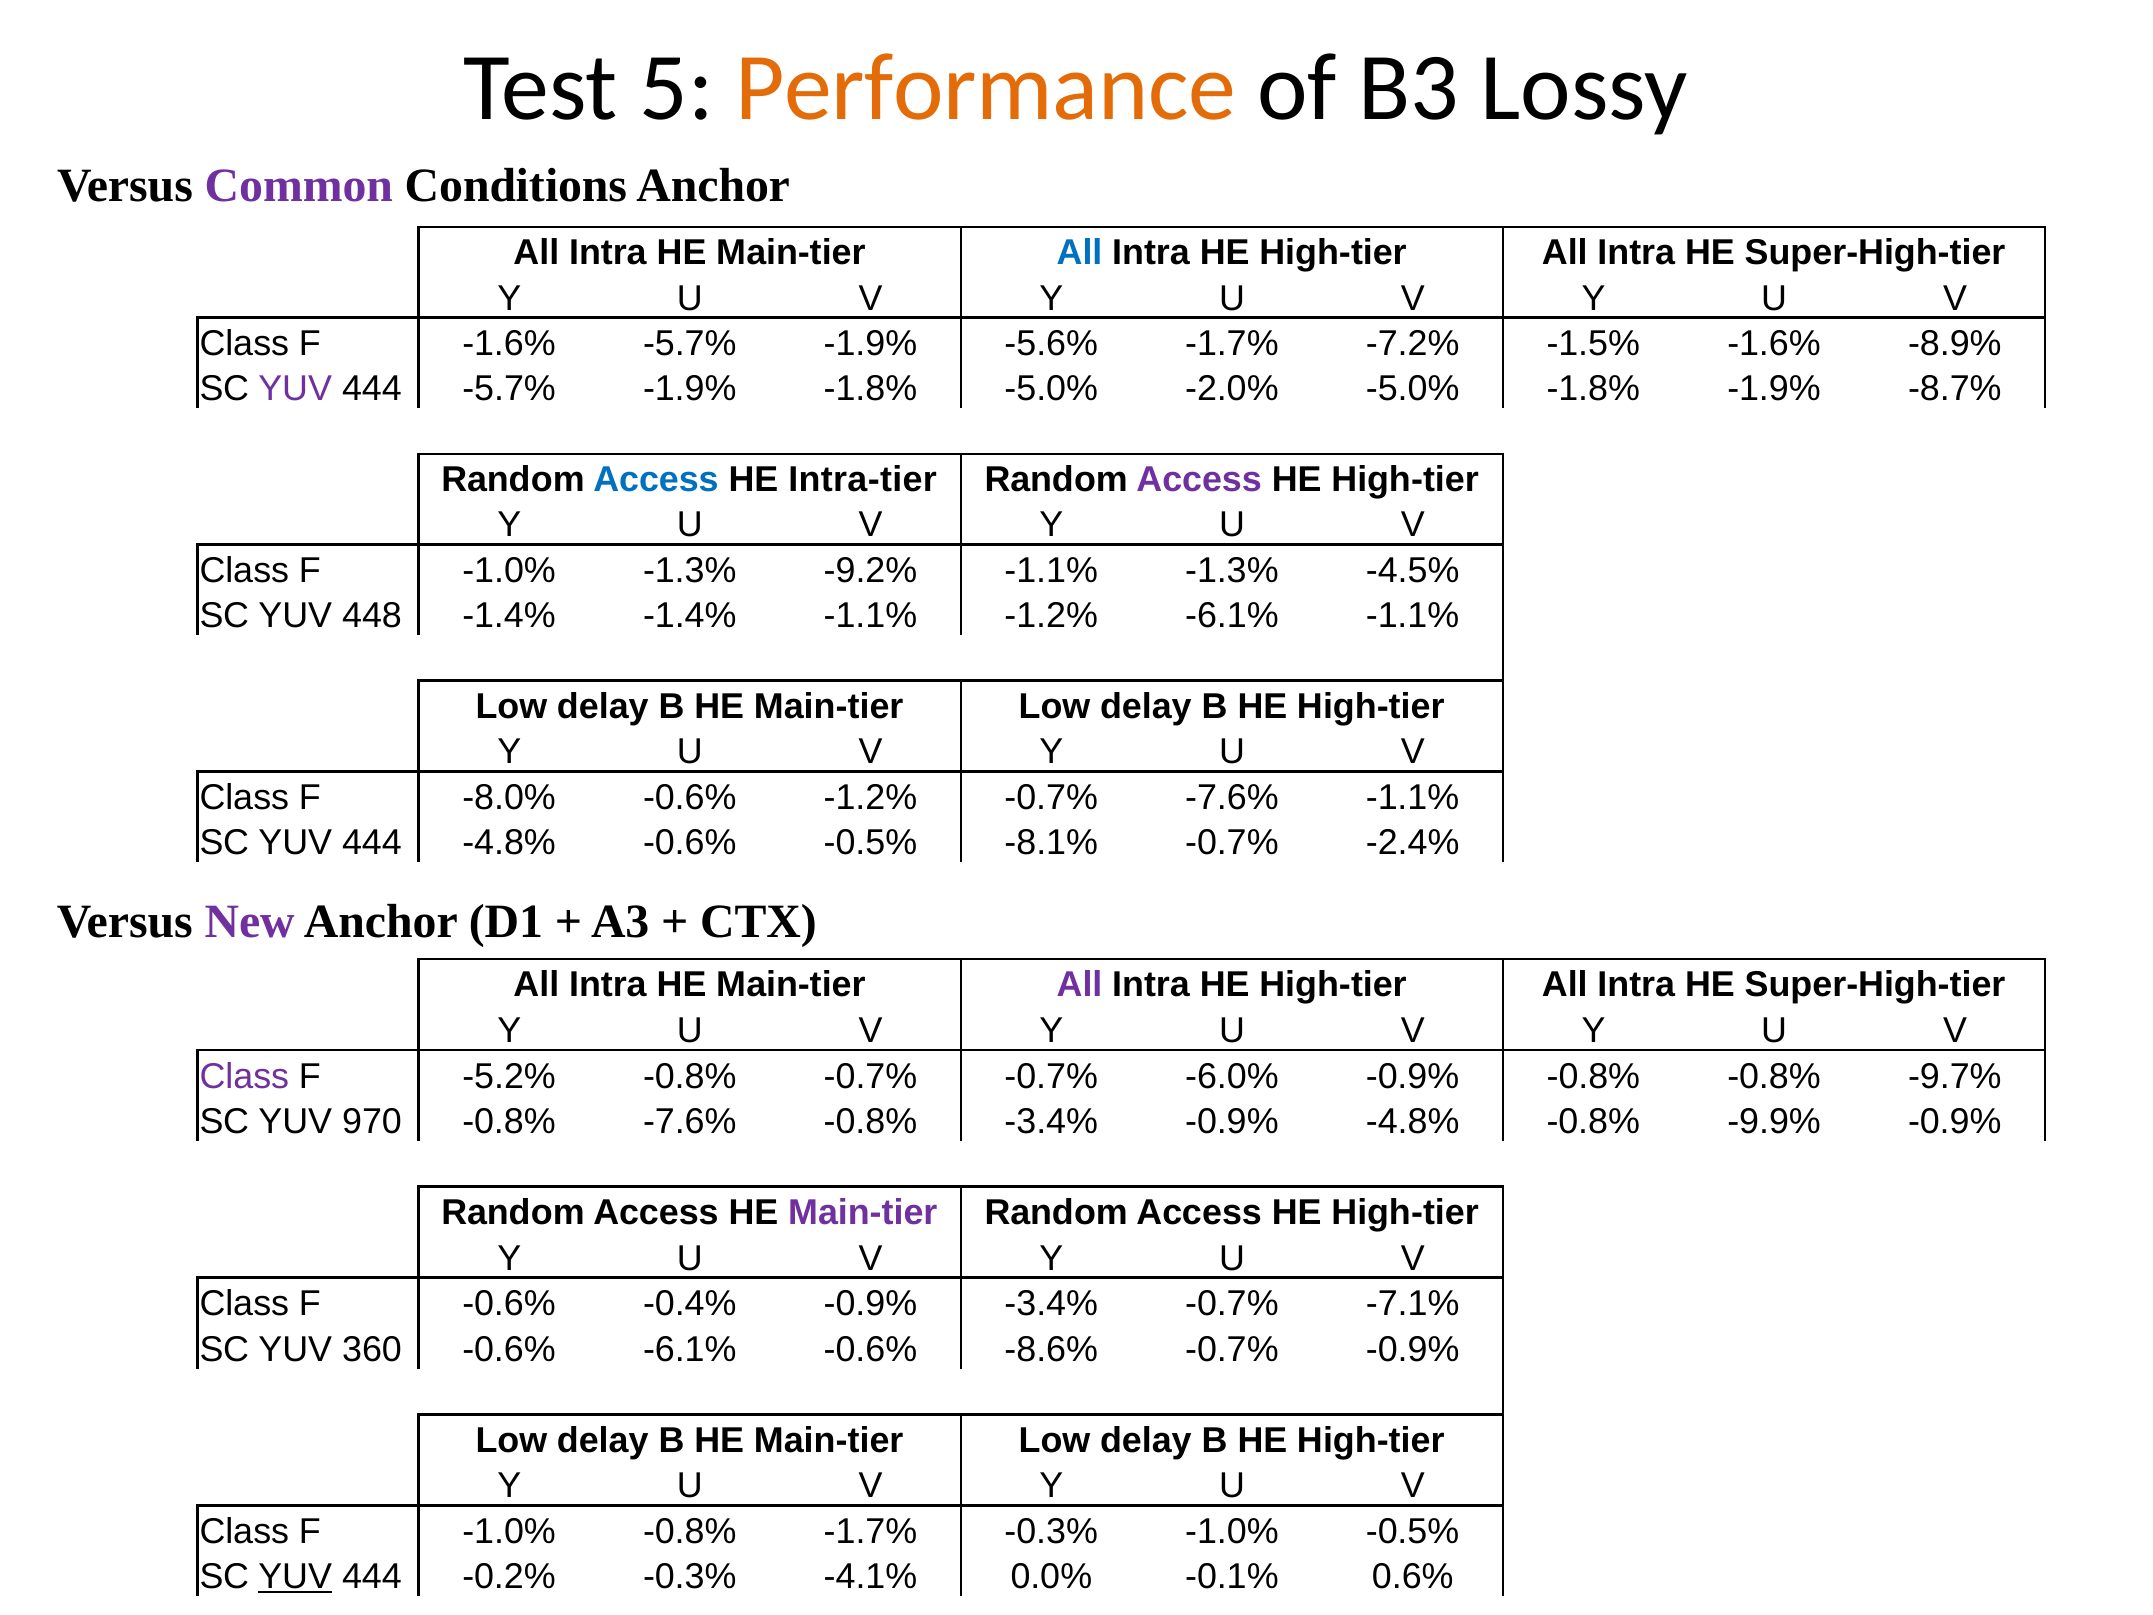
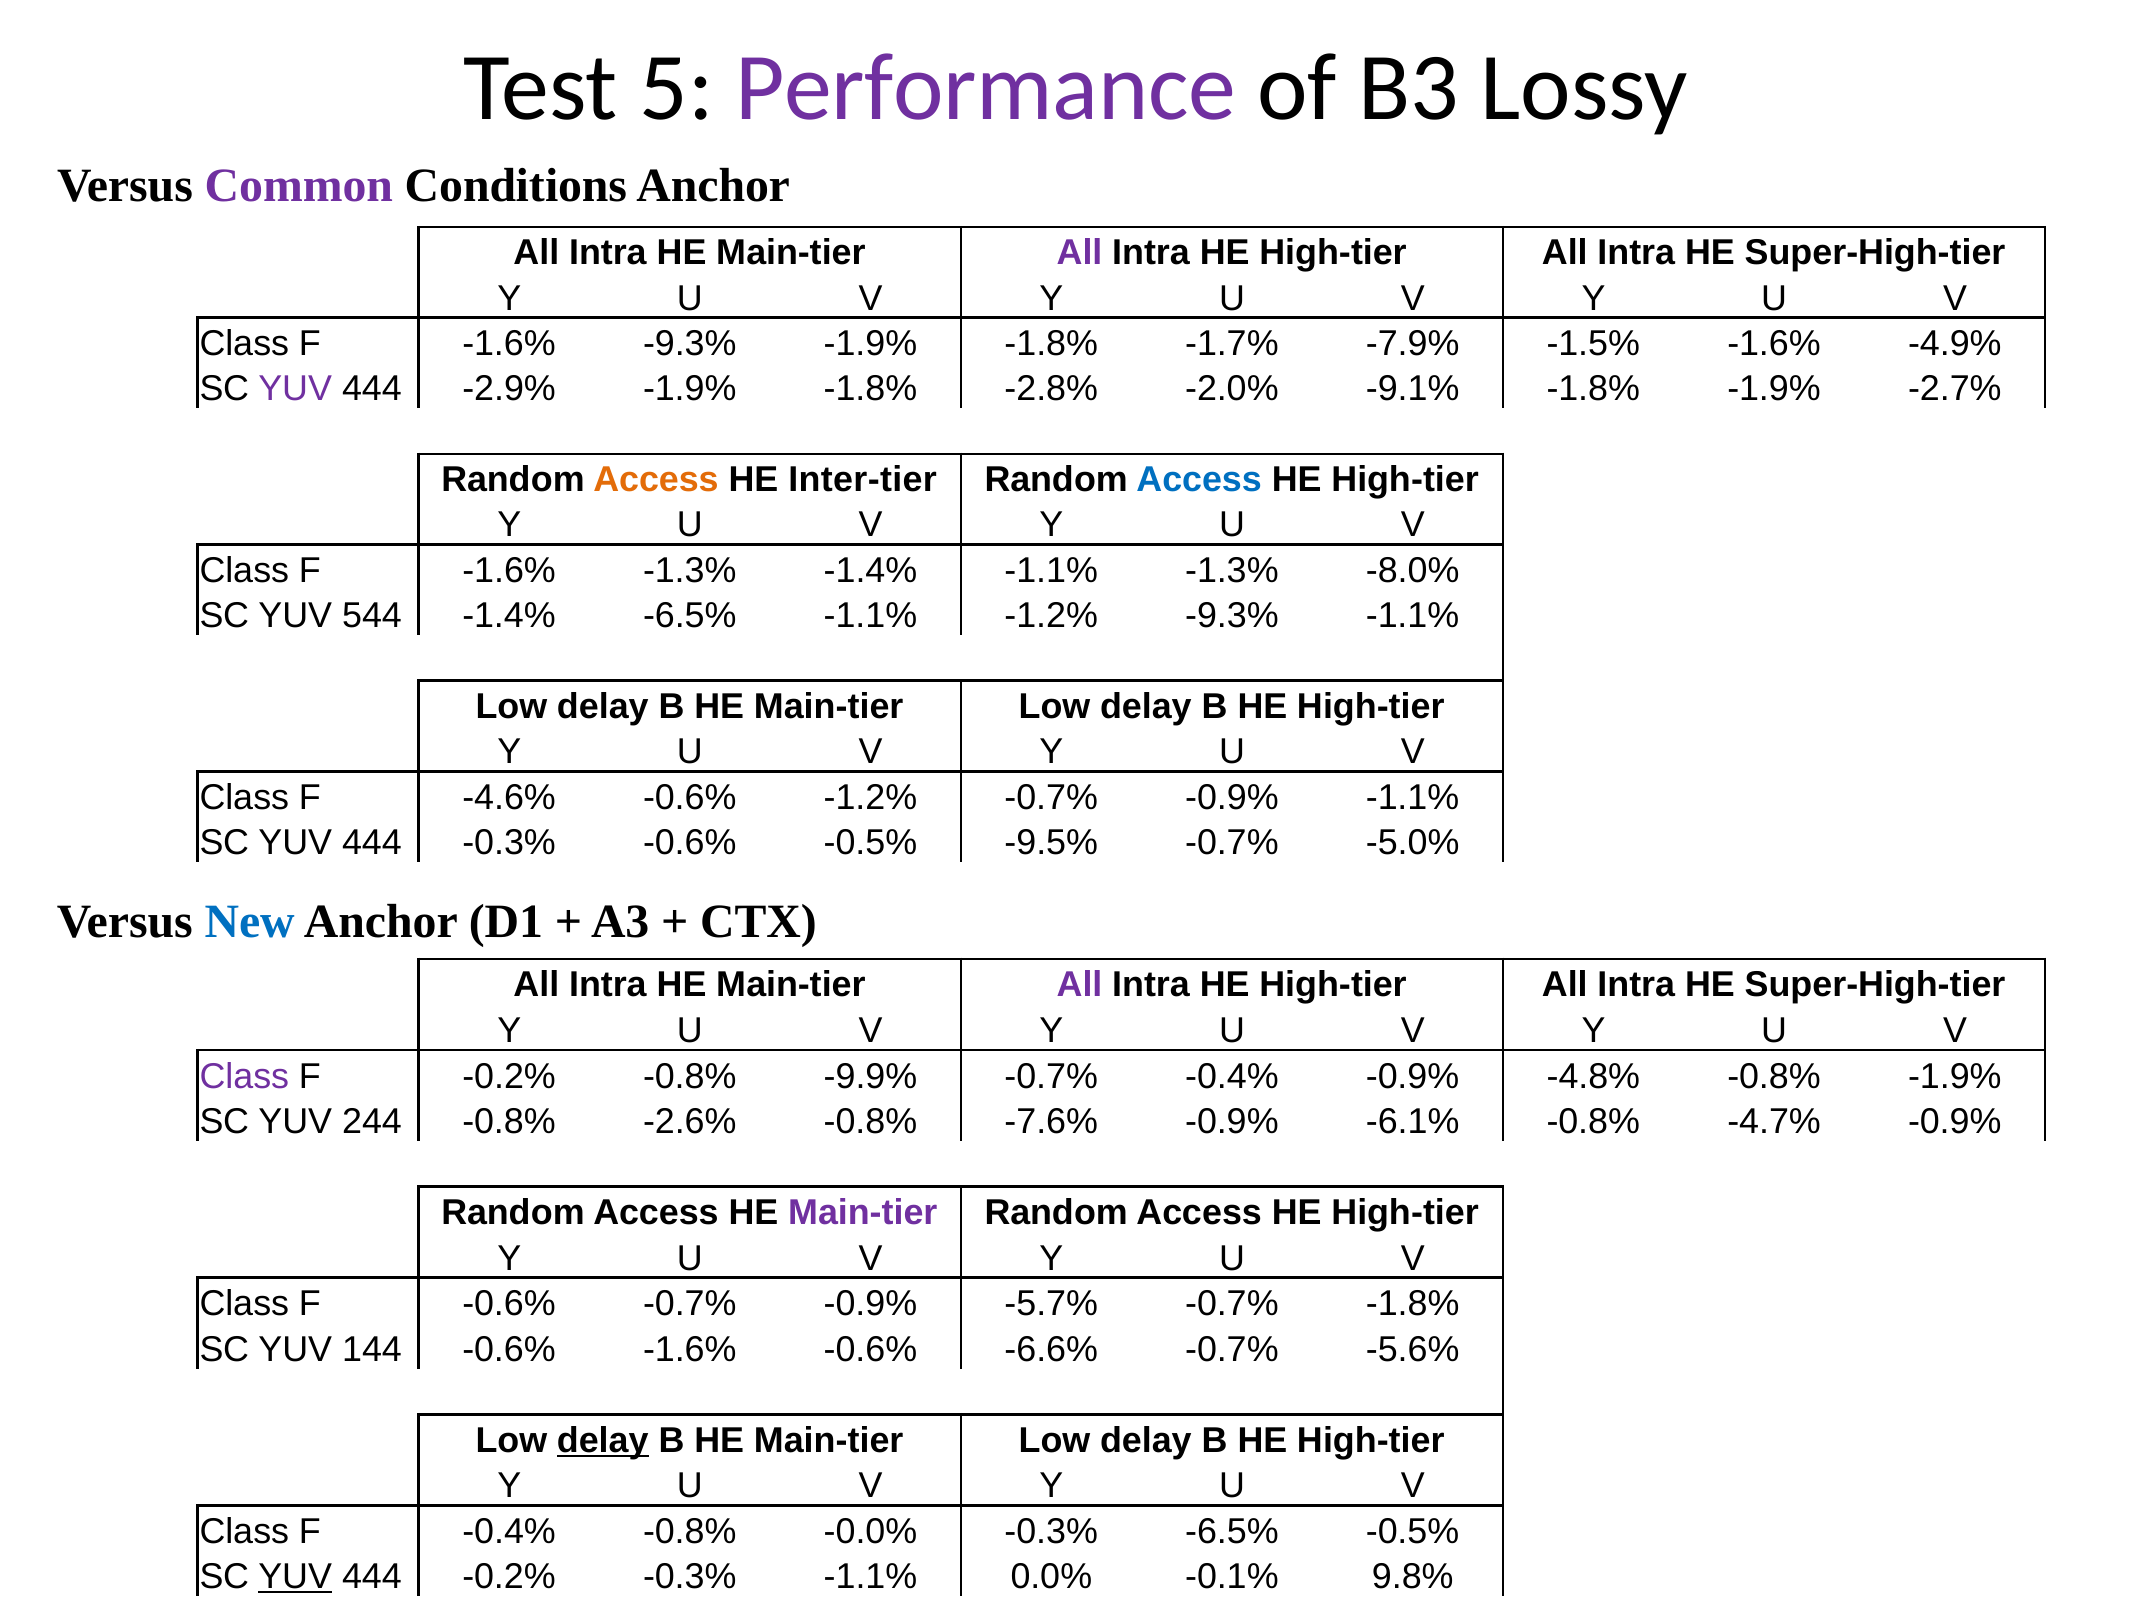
Performance colour: orange -> purple
All at (1080, 253) colour: blue -> purple
-1.6% -5.7%: -5.7% -> -9.3%
-5.6% at (1051, 344): -5.6% -> -1.8%
-7.2%: -7.2% -> -7.9%
-8.9%: -8.9% -> -4.9%
444 -5.7%: -5.7% -> -2.9%
-1.8% -5.0%: -5.0% -> -2.8%
-2.0% -5.0%: -5.0% -> -9.1%
-8.7%: -8.7% -> -2.7%
Access at (656, 480) colour: blue -> orange
Intra-tier: Intra-tier -> Inter-tier
Access at (1199, 480) colour: purple -> blue
-1.0% at (509, 570): -1.0% -> -1.6%
-1.3% -9.2%: -9.2% -> -1.4%
-4.5%: -4.5% -> -8.0%
448: 448 -> 544
-1.4% -1.4%: -1.4% -> -6.5%
-1.2% -6.1%: -6.1% -> -9.3%
-8.0%: -8.0% -> -4.6%
-1.2% -0.7% -7.6%: -7.6% -> -0.9%
444 -4.8%: -4.8% -> -0.3%
-8.1%: -8.1% -> -9.5%
-2.4%: -2.4% -> -5.0%
New colour: purple -> blue
F -5.2%: -5.2% -> -0.2%
-0.8% -0.7%: -0.7% -> -9.9%
-0.7% -6.0%: -6.0% -> -0.4%
-0.9% -0.8%: -0.8% -> -4.8%
-0.8% -9.7%: -9.7% -> -1.9%
970: 970 -> 244
-0.8% -7.6%: -7.6% -> -2.6%
-0.8% -3.4%: -3.4% -> -7.6%
-0.9% -4.8%: -4.8% -> -6.1%
-9.9%: -9.9% -> -4.7%
-0.6% -0.4%: -0.4% -> -0.7%
-0.9% -3.4%: -3.4% -> -5.7%
-0.7% -7.1%: -7.1% -> -1.8%
360: 360 -> 144
-0.6% -6.1%: -6.1% -> -1.6%
-8.6%: -8.6% -> -6.6%
-0.7% -0.9%: -0.9% -> -5.6%
delay at (603, 1440) underline: none -> present
-1.0% at (509, 1531): -1.0% -> -0.4%
-0.8% -1.7%: -1.7% -> -0.0%
-0.3% -1.0%: -1.0% -> -6.5%
-0.3% -4.1%: -4.1% -> -1.1%
0.6%: 0.6% -> 9.8%
